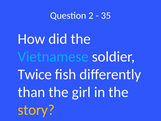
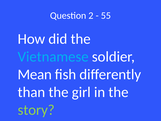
35: 35 -> 55
Twice: Twice -> Mean
story colour: yellow -> light green
